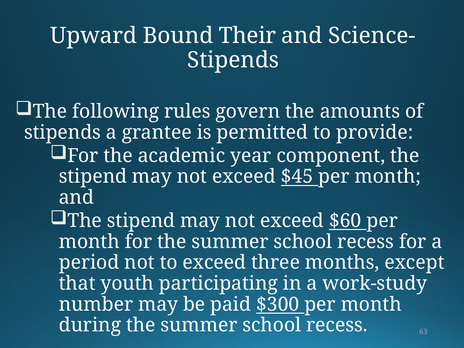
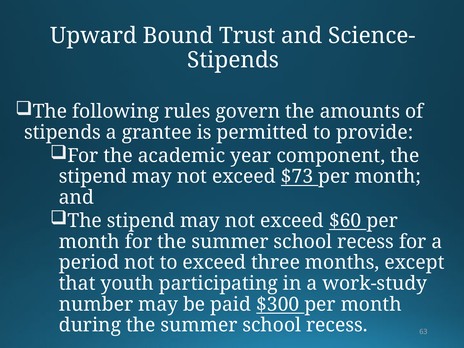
Their: Their -> Trust
$45: $45 -> $73
